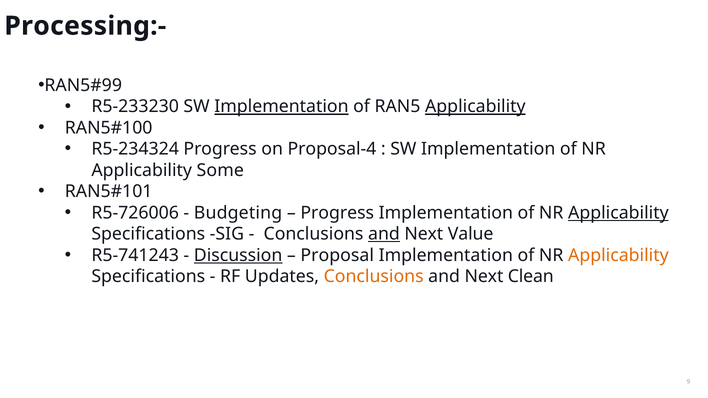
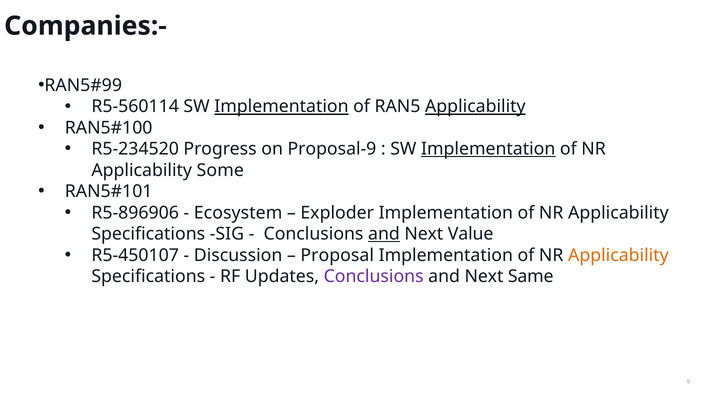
Processing:-: Processing:- -> Companies:-
R5-233230: R5-233230 -> R5-560114
R5-234324: R5-234324 -> R5-234520
Proposal-4: Proposal-4 -> Proposal-9
Implementation at (488, 149) underline: none -> present
R5-726006: R5-726006 -> R5-896906
Budgeting: Budgeting -> Ecosystem
Progress at (337, 213): Progress -> Exploder
Applicability at (618, 213) underline: present -> none
R5-741243: R5-741243 -> R5-450107
Discussion underline: present -> none
Conclusions at (374, 277) colour: orange -> purple
Clean: Clean -> Same
